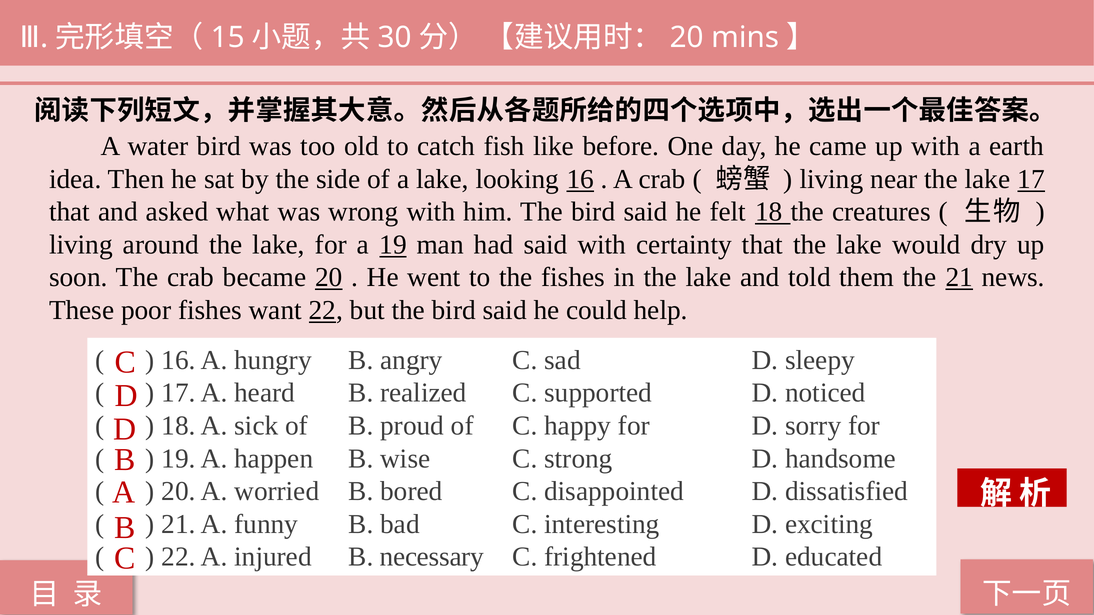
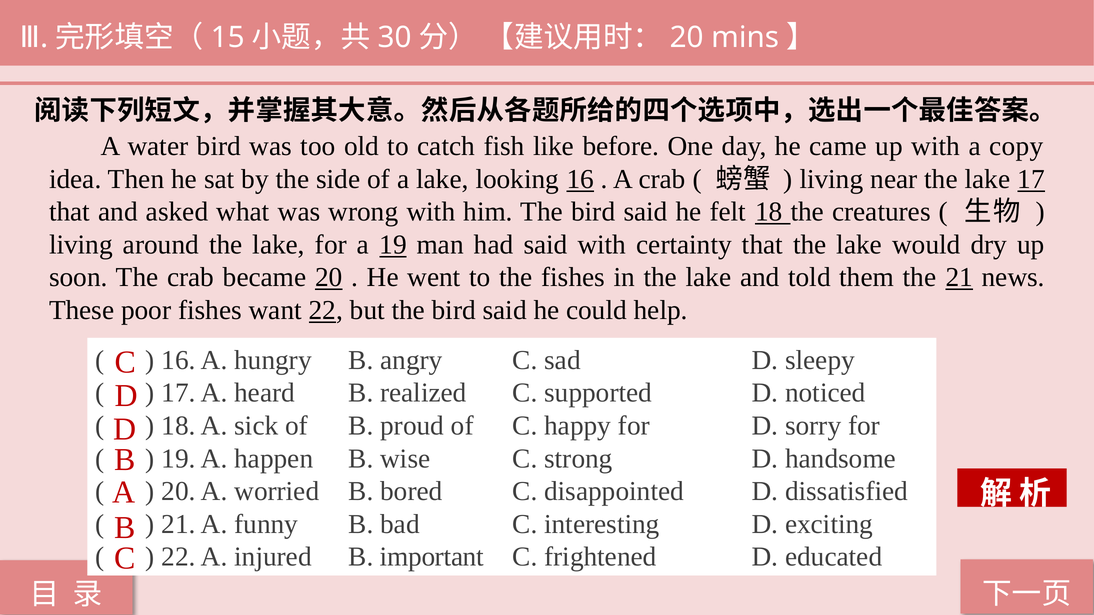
earth: earth -> copy
necessary: necessary -> important
